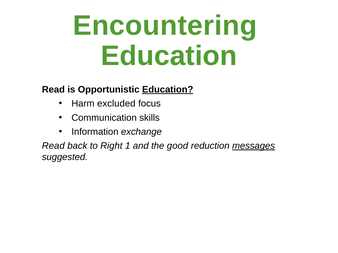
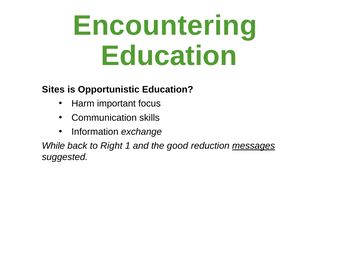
Read at (53, 90): Read -> Sites
Education at (168, 90) underline: present -> none
excluded: excluded -> important
Read at (53, 146): Read -> While
